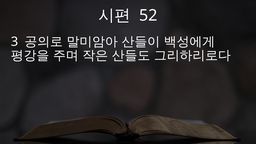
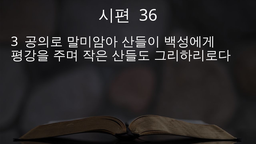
52: 52 -> 36
